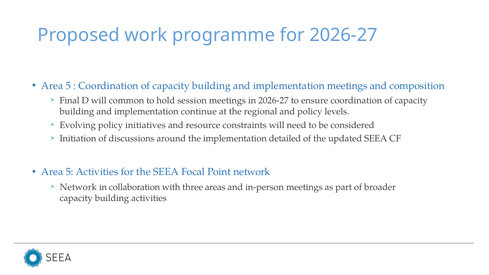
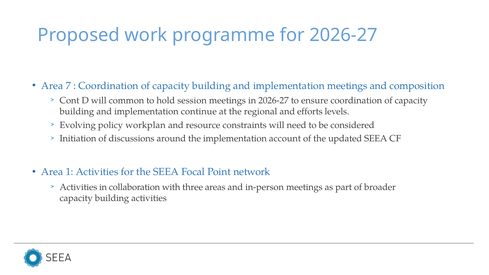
5 at (68, 86): 5 -> 7
Final: Final -> Cont
and policy: policy -> efforts
initiatives: initiatives -> workplan
detailed: detailed -> account
5 at (70, 172): 5 -> 1
Network at (78, 187): Network -> Activities
